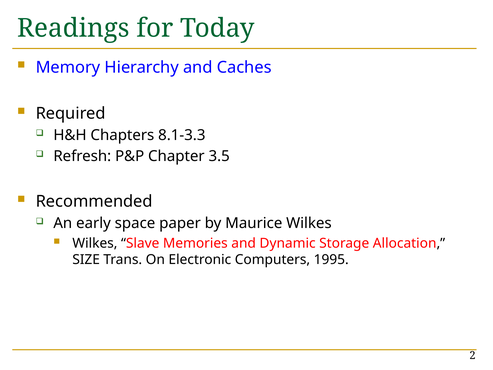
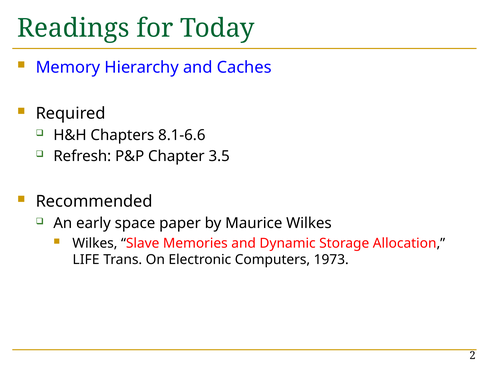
8.1-3.3: 8.1-3.3 -> 8.1-6.6
SIZE: SIZE -> LIFE
1995: 1995 -> 1973
